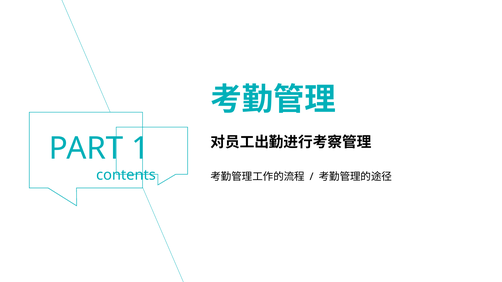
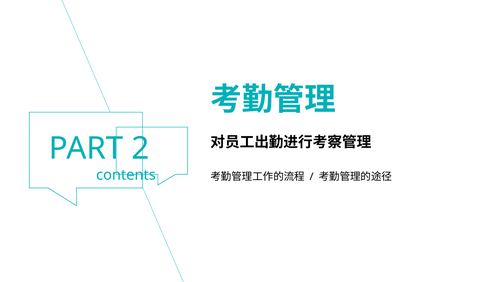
1: 1 -> 2
